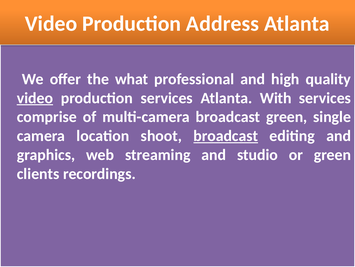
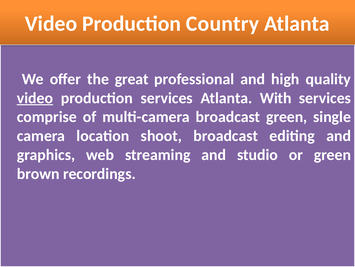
Address: Address -> Country
what: what -> great
broadcast at (226, 136) underline: present -> none
clients: clients -> brown
